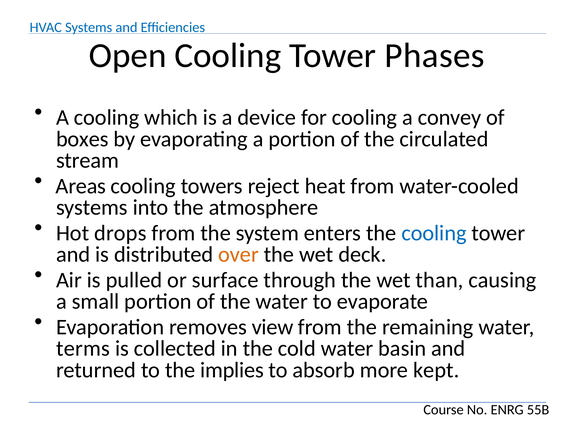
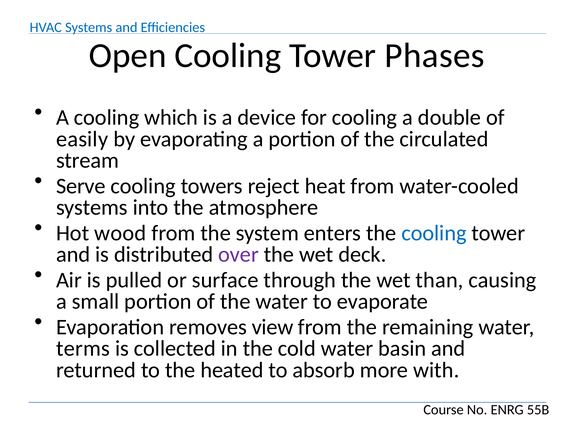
convey: convey -> double
boxes: boxes -> easily
Areas: Areas -> Serve
drops: drops -> wood
over colour: orange -> purple
implies: implies -> heated
kept: kept -> with
